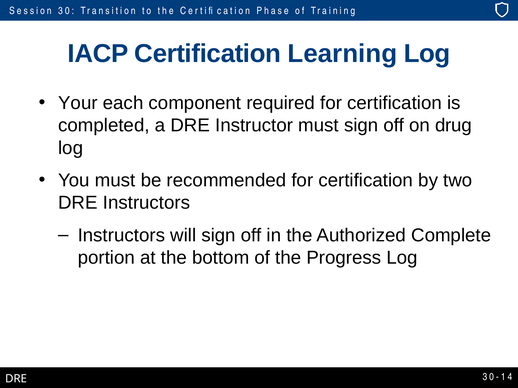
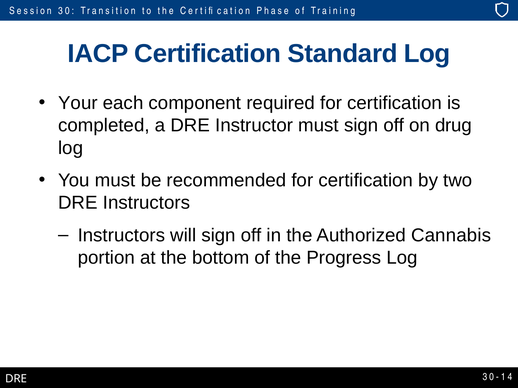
Learning: Learning -> Standard
Complete: Complete -> Cannabis
